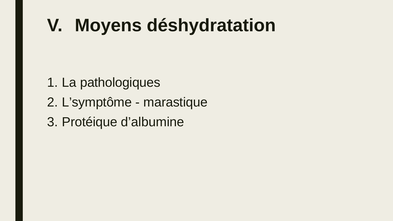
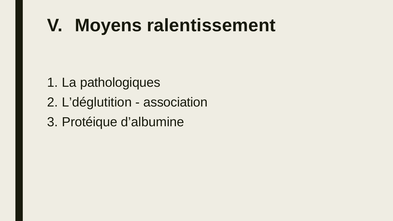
déshydratation: déshydratation -> ralentissement
L’symptôme: L’symptôme -> L’déglutition
marastique: marastique -> association
